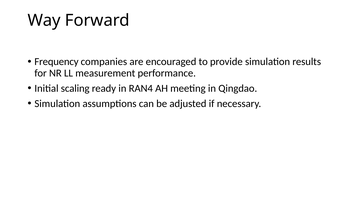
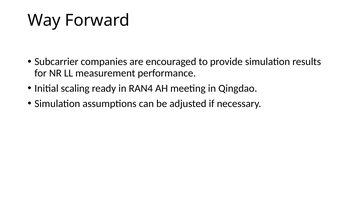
Frequency: Frequency -> Subcarrier
